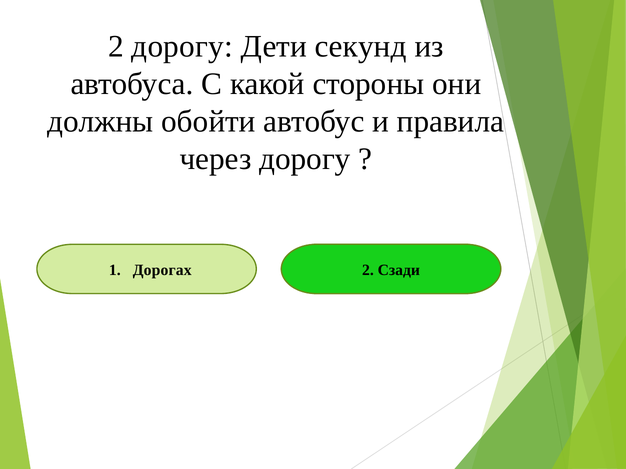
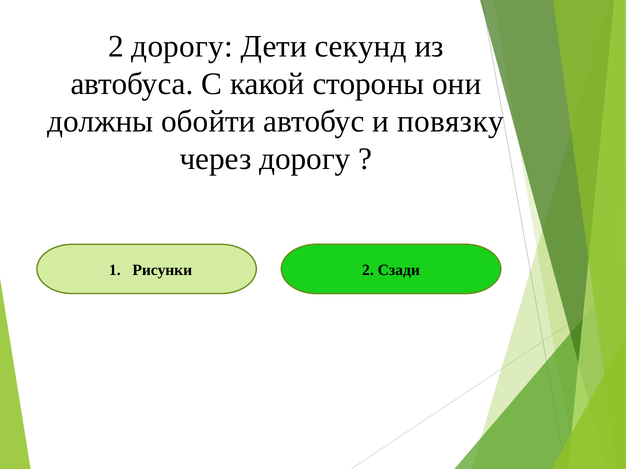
правила: правила -> повязку
Дорогах: Дорогах -> Рисунки
